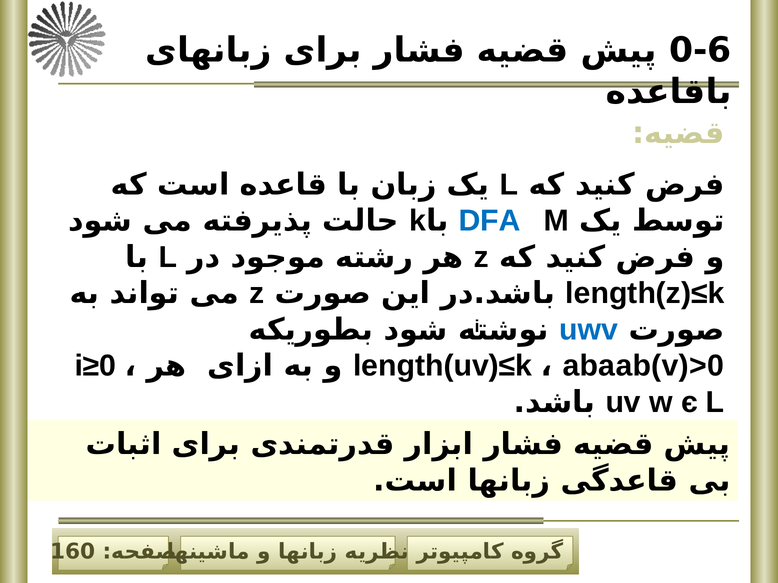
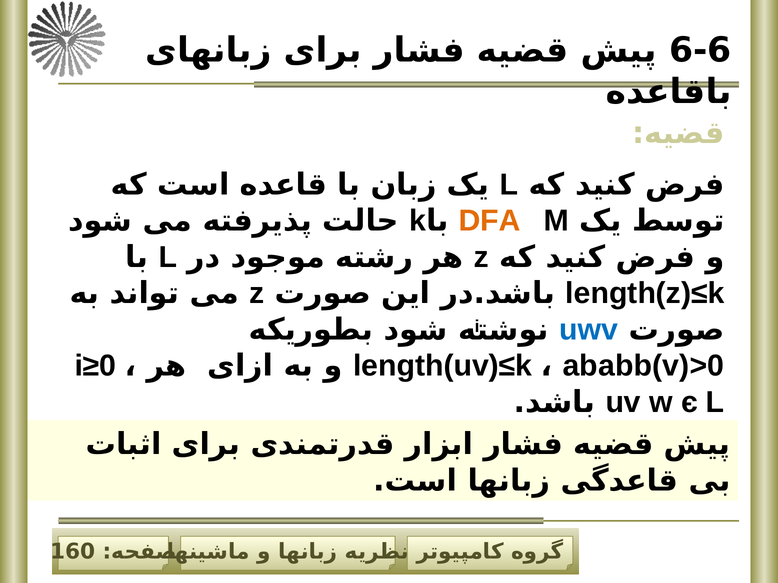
0-6: 0-6 -> 6-6
DFA colour: blue -> orange
abaab(v)>0: abaab(v)>0 -> ababb(v)>0
